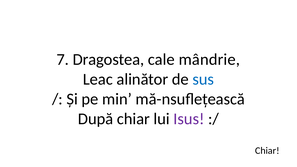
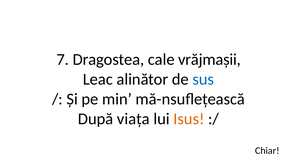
mândrie: mândrie -> vrăjmașii
După chiar: chiar -> viața
Isus colour: purple -> orange
